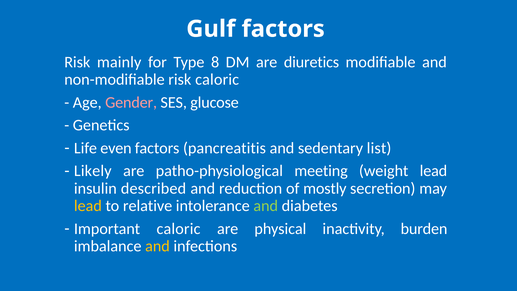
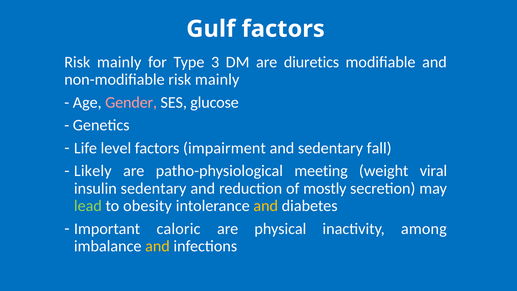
8: 8 -> 3
non-modifiable risk caloric: caloric -> mainly
even: even -> level
pancreatitis: pancreatitis -> impairment
list: list -> fall
weight lead: lead -> viral
insulin described: described -> sedentary
lead at (88, 206) colour: yellow -> light green
relative: relative -> obesity
and at (266, 206) colour: light green -> yellow
burden: burden -> among
